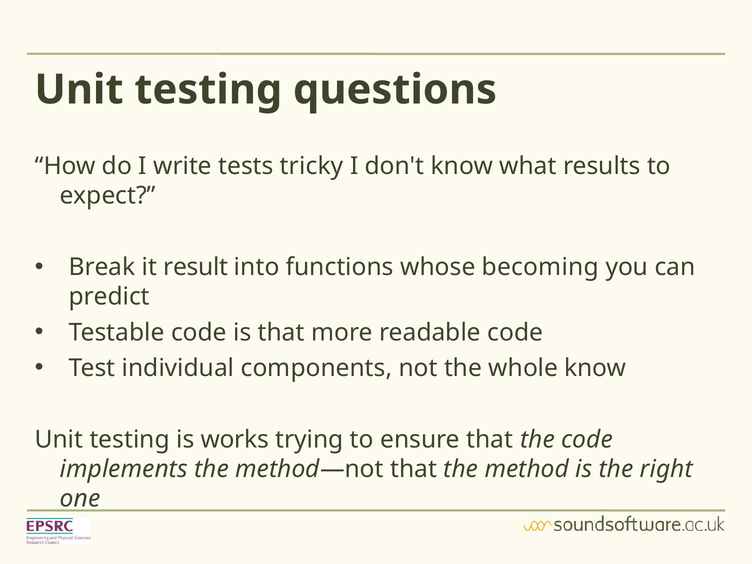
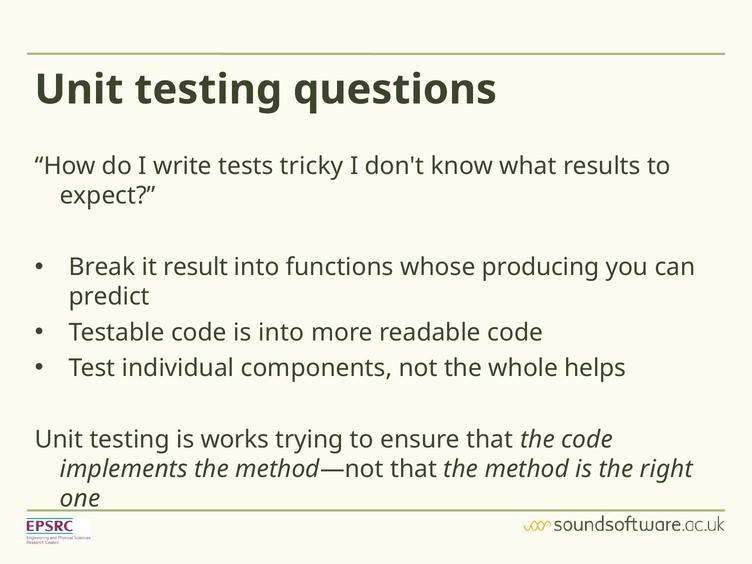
becoming: becoming -> producing
is that: that -> into
whole know: know -> helps
